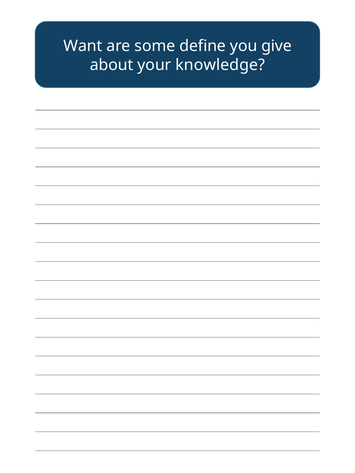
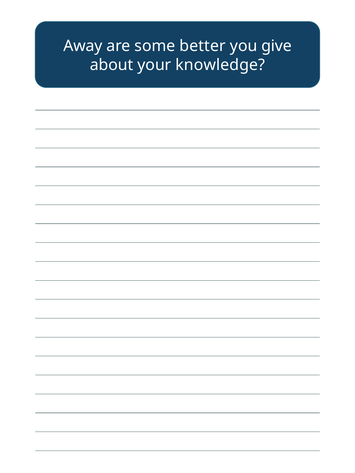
Want: Want -> Away
define: define -> better
